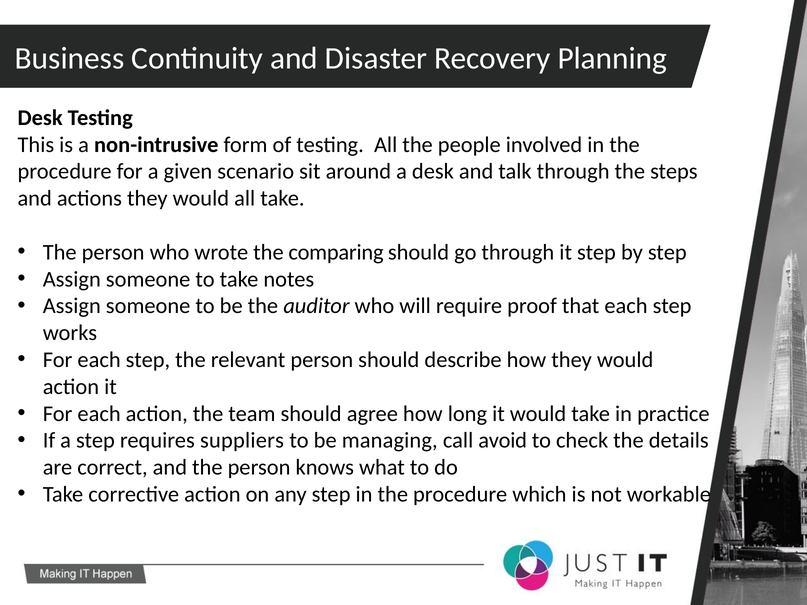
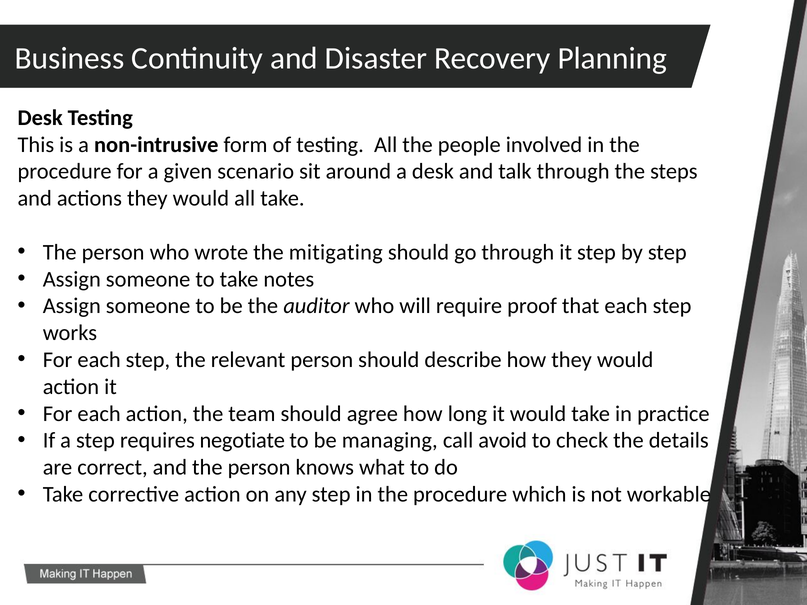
comparing: comparing -> mitigating
suppliers: suppliers -> negotiate
